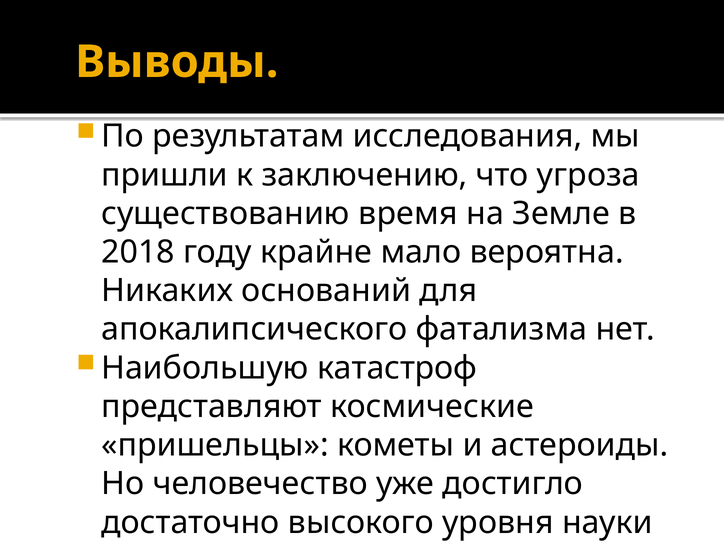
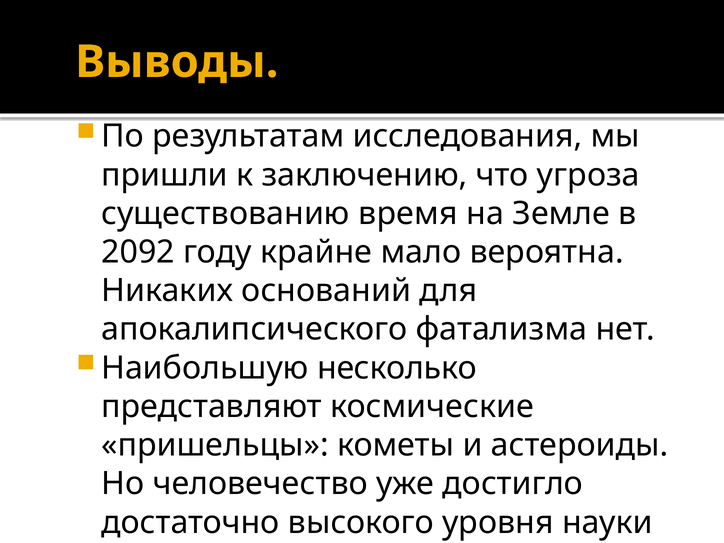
2018: 2018 -> 2092
катастроф: катастроф -> несколько
